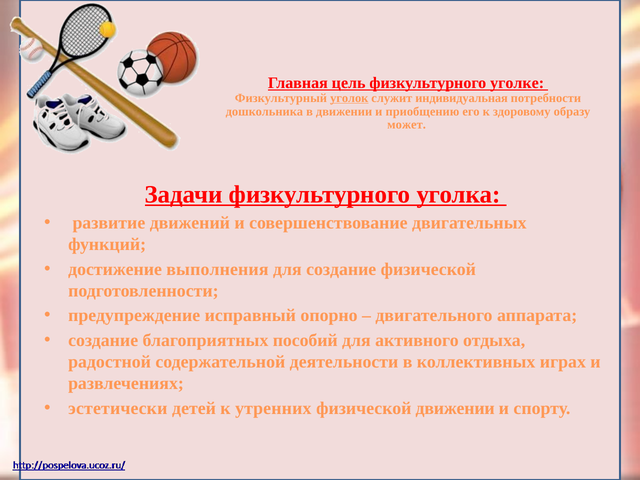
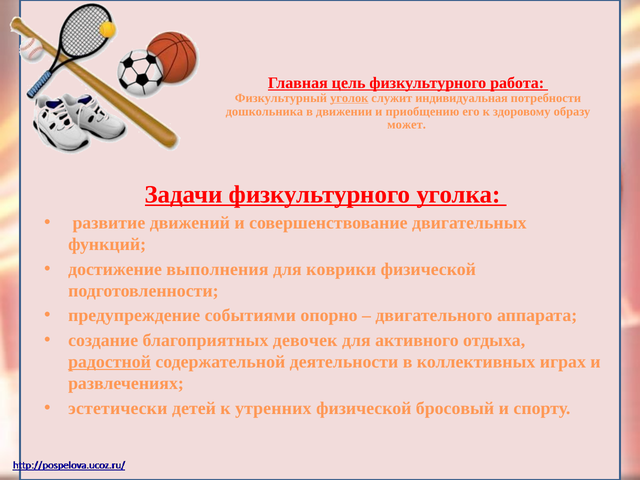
уголке: уголке -> работа
для создание: создание -> коврики
исправный: исправный -> событиями
пособий: пособий -> девочек
радостной underline: none -> present
физической движении: движении -> бросовый
